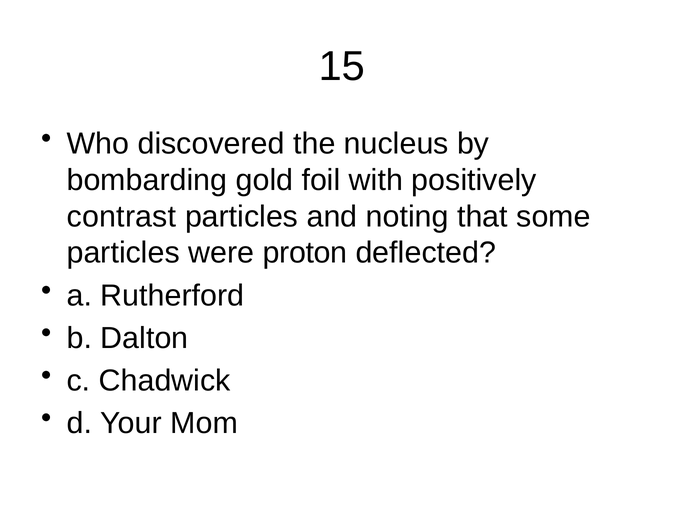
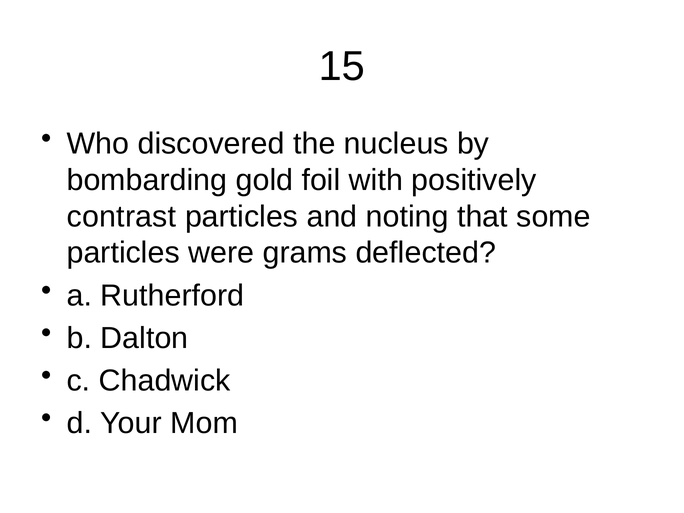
proton: proton -> grams
